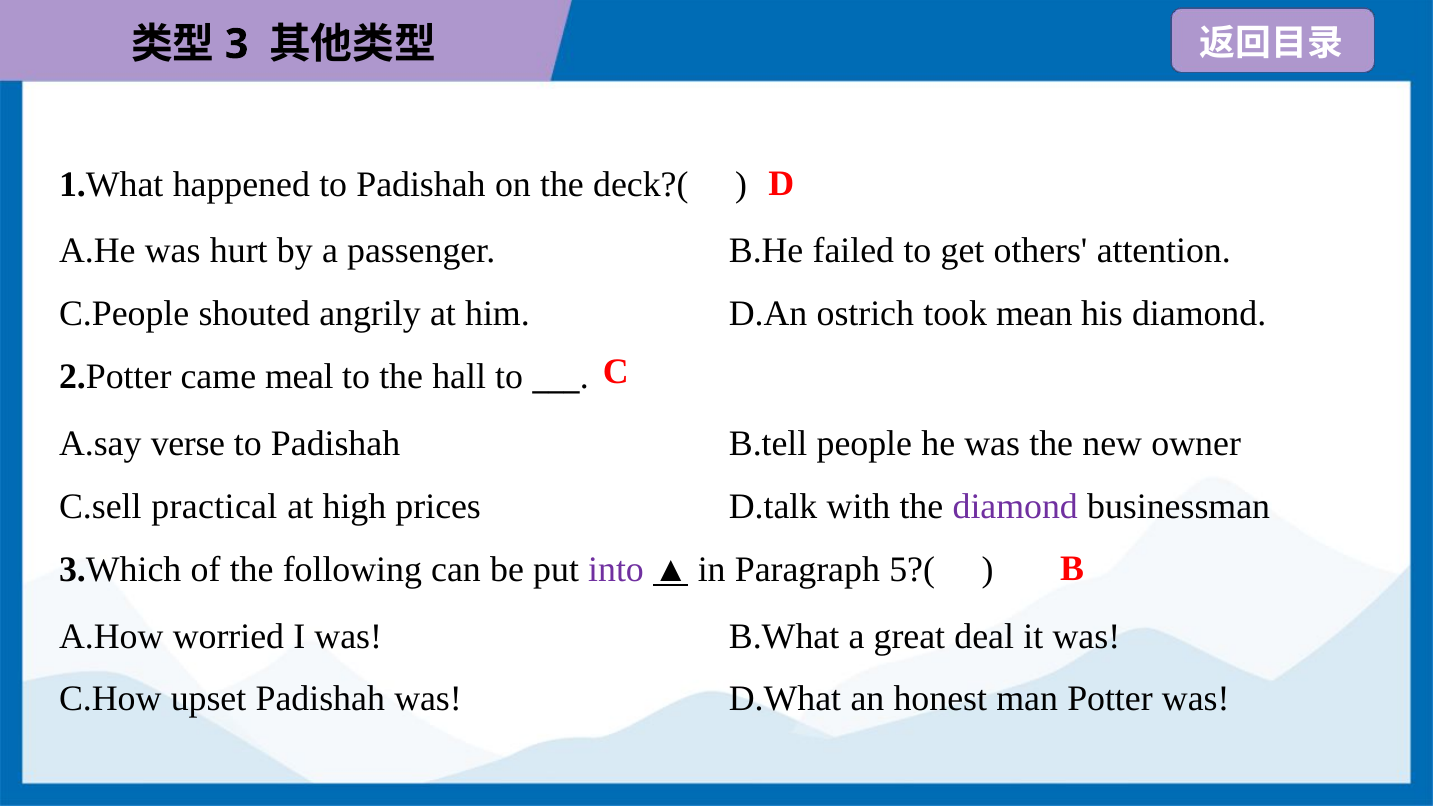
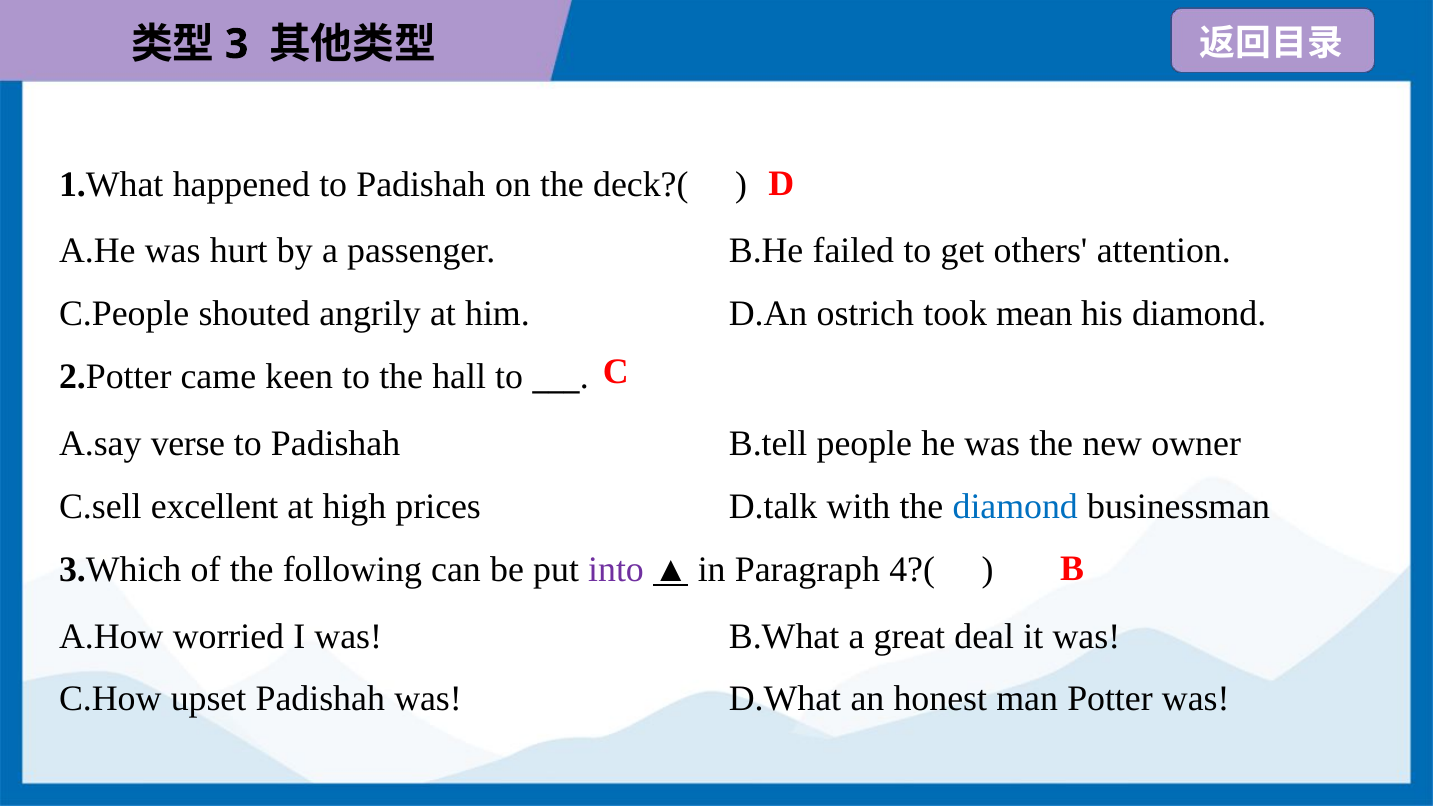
meal: meal -> keen
practical: practical -> excellent
diamond at (1015, 506) colour: purple -> blue
5?(: 5?( -> 4?(
